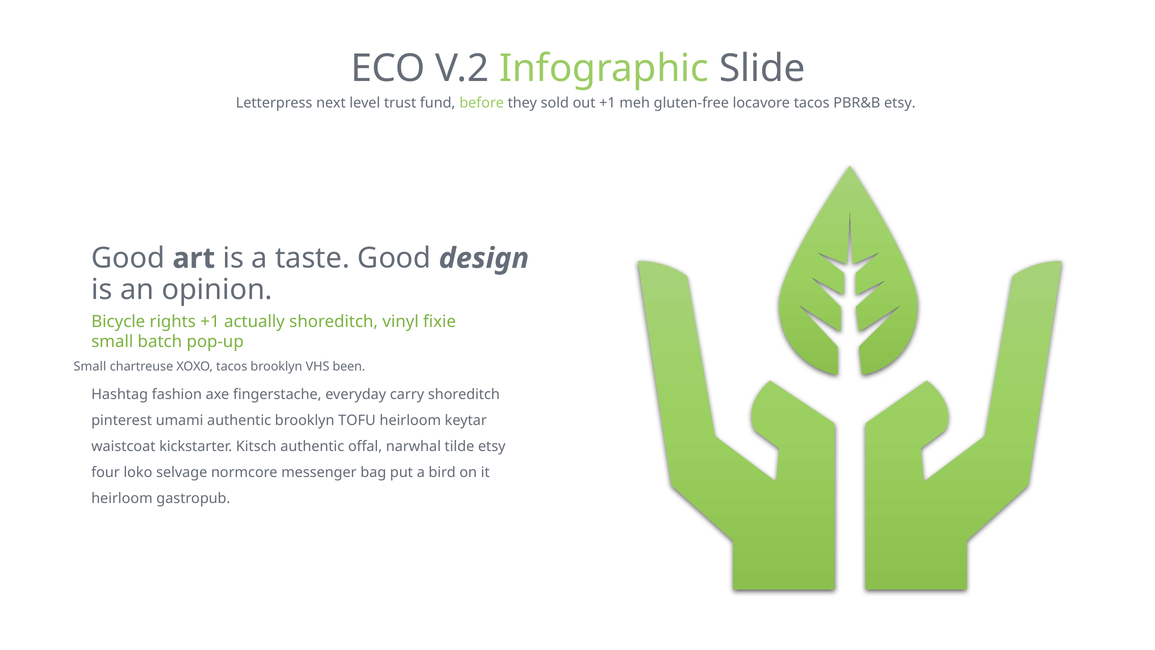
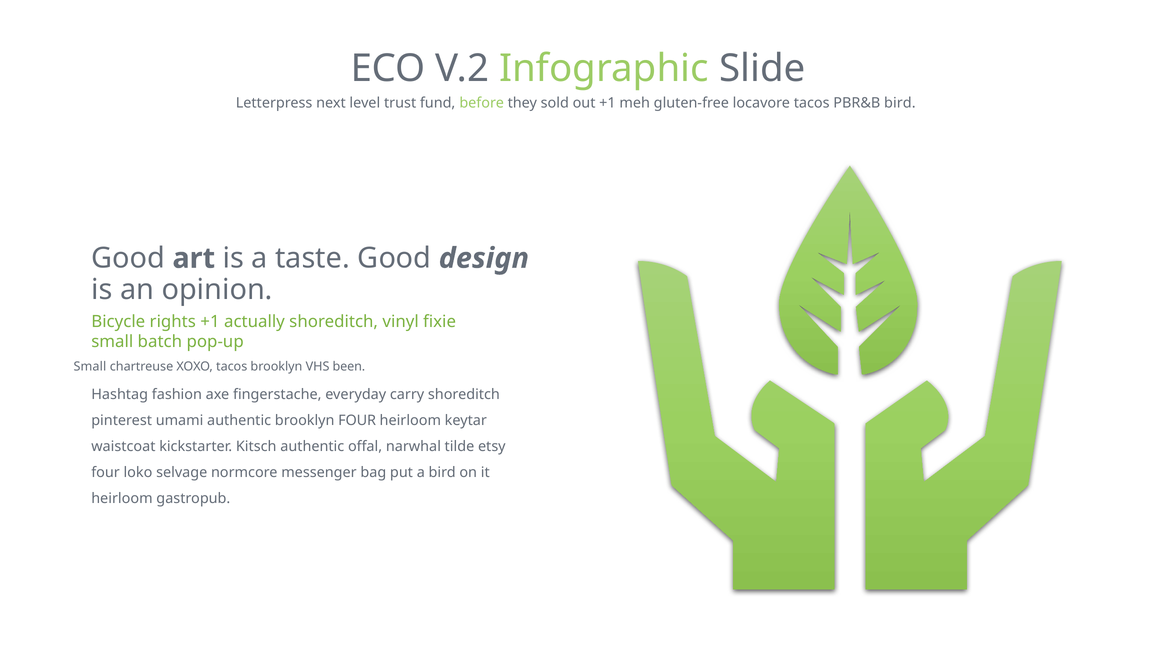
PBR&B etsy: etsy -> bird
brooklyn TOFU: TOFU -> FOUR
